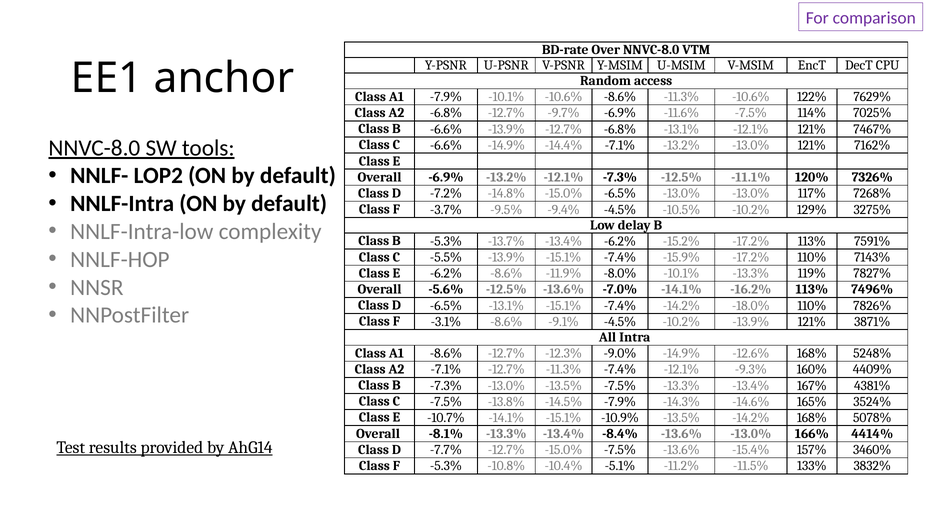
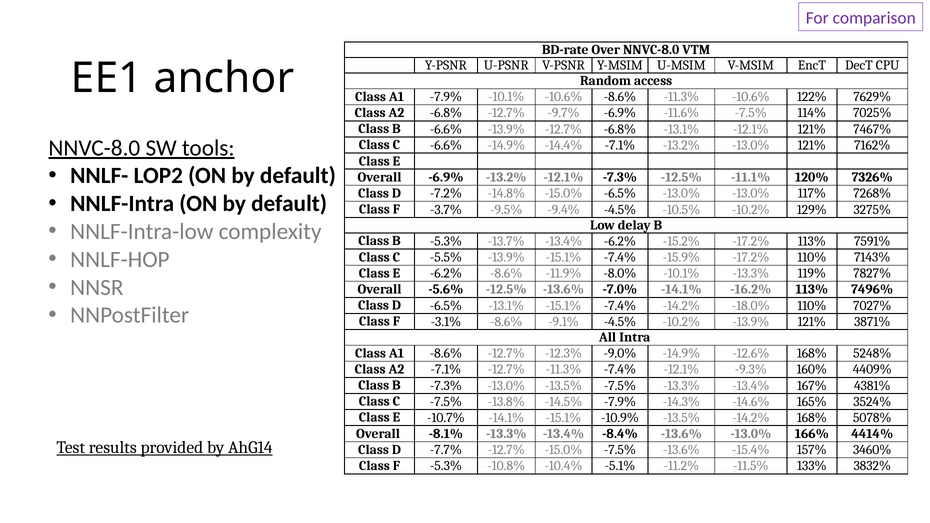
7826%: 7826% -> 7027%
